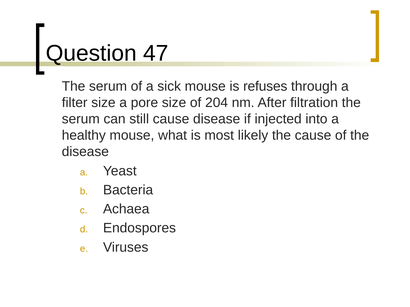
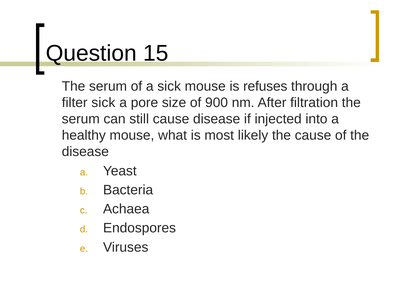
47: 47 -> 15
filter size: size -> sick
204: 204 -> 900
